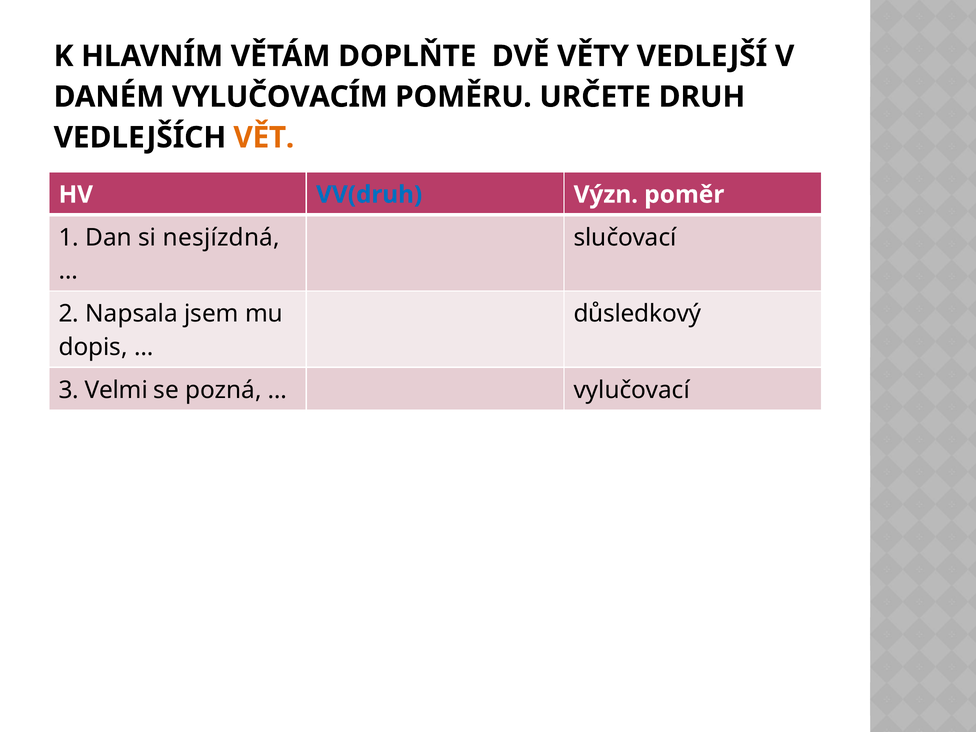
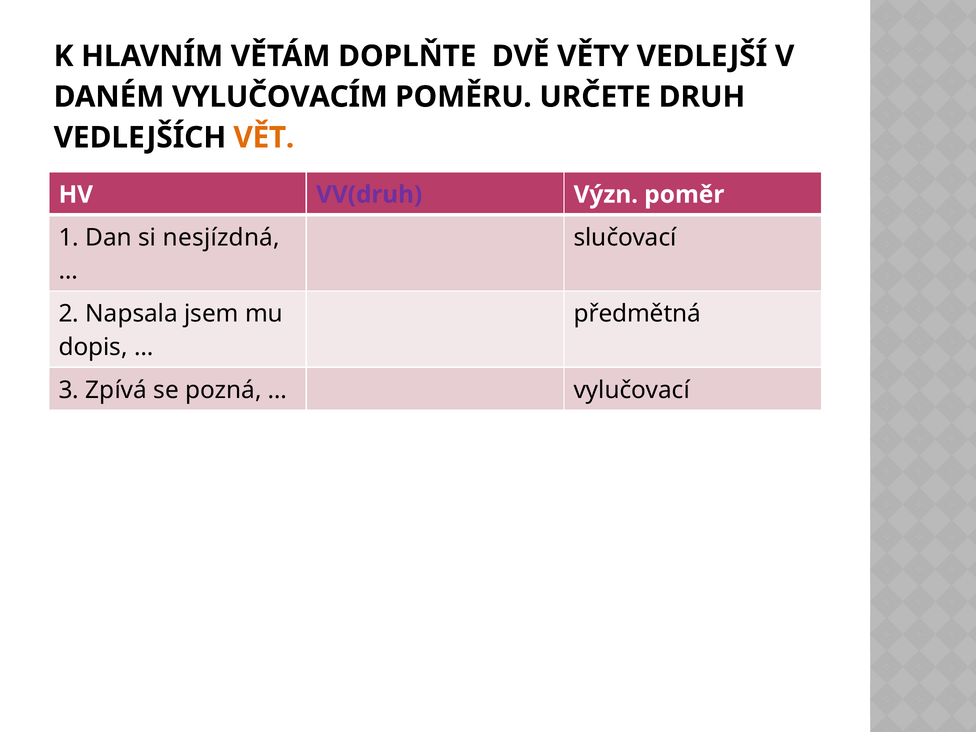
VV(druh colour: blue -> purple
důsledkový: důsledkový -> předmětná
Velmi: Velmi -> Zpívá
